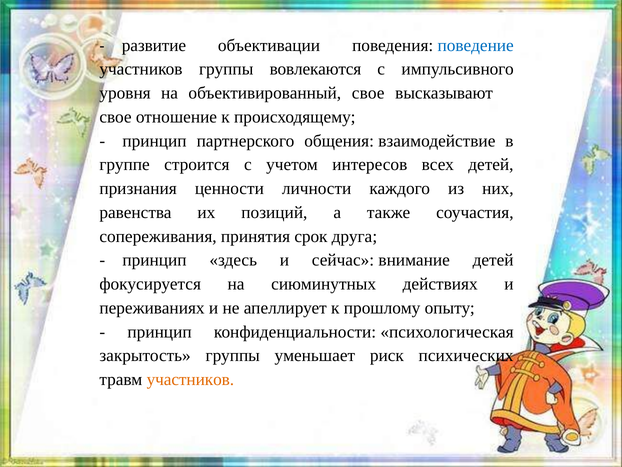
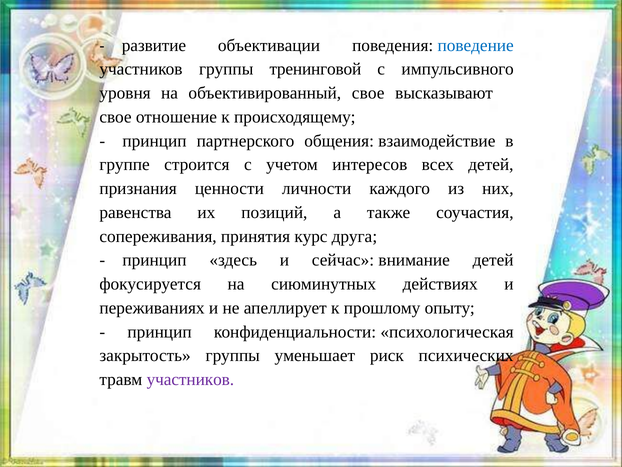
вовлекаются: вовлекаются -> тренинговой
срок: срок -> курс
участников at (190, 379) colour: orange -> purple
